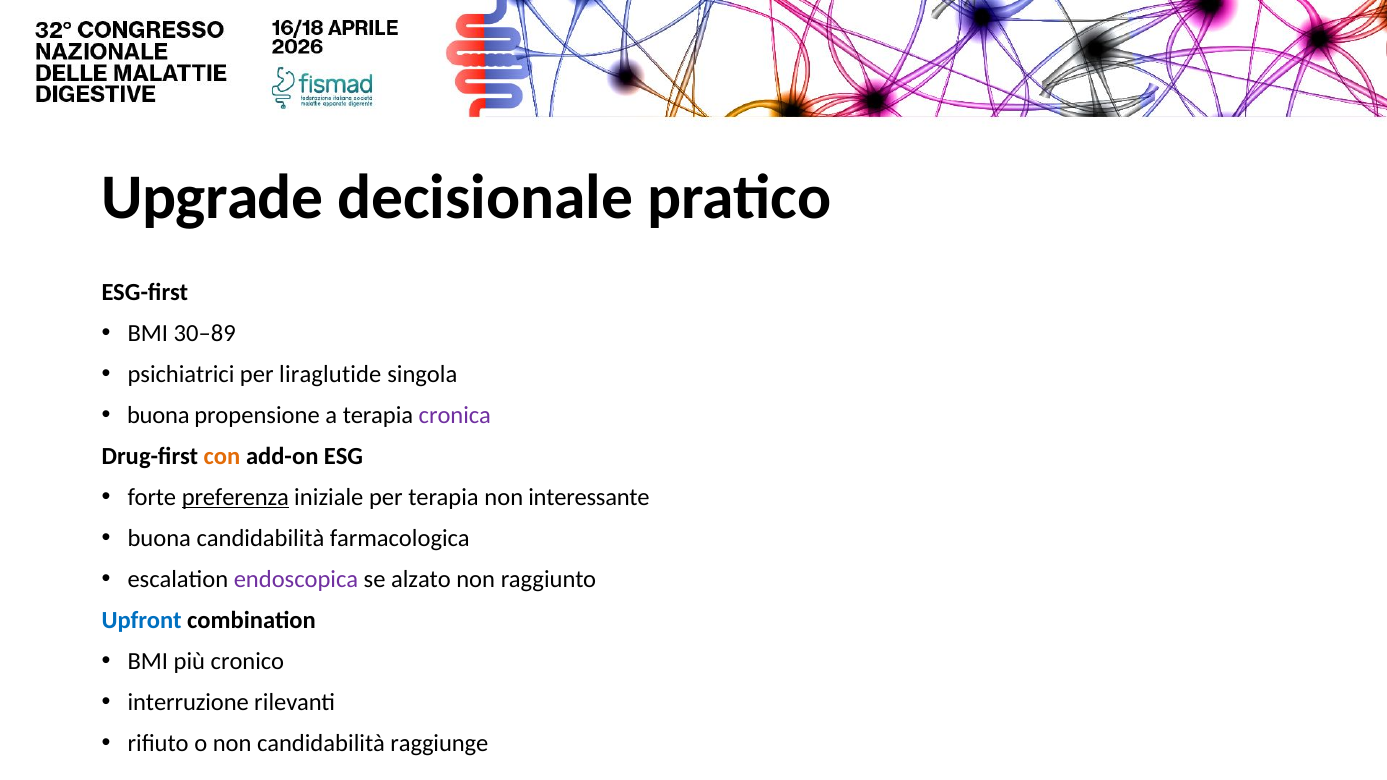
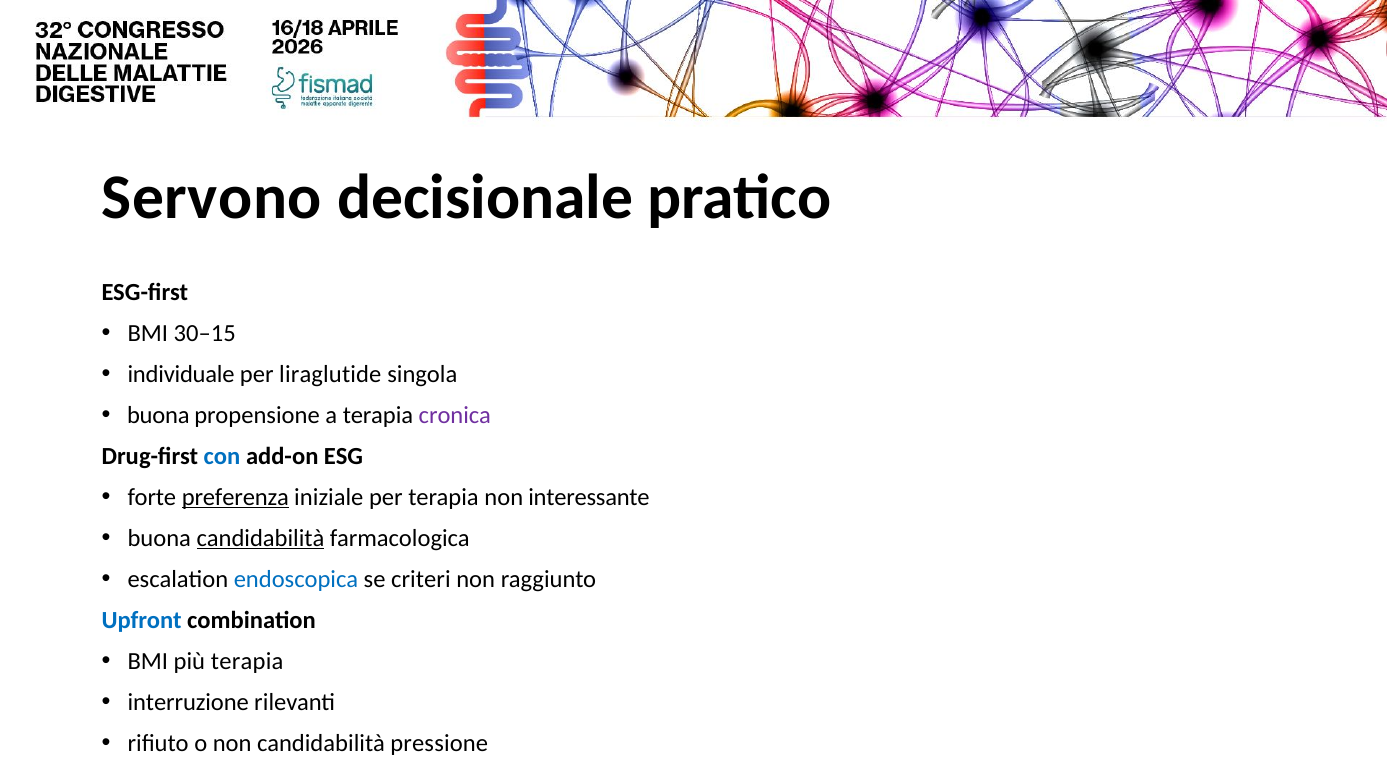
Upgrade: Upgrade -> Servono
30–89: 30–89 -> 30–15
psichiatrici: psichiatrici -> individuale
con colour: orange -> blue
candidabilità at (260, 538) underline: none -> present
endoscopica colour: purple -> blue
alzato: alzato -> criteri
più cronico: cronico -> terapia
raggiunge: raggiunge -> pressione
